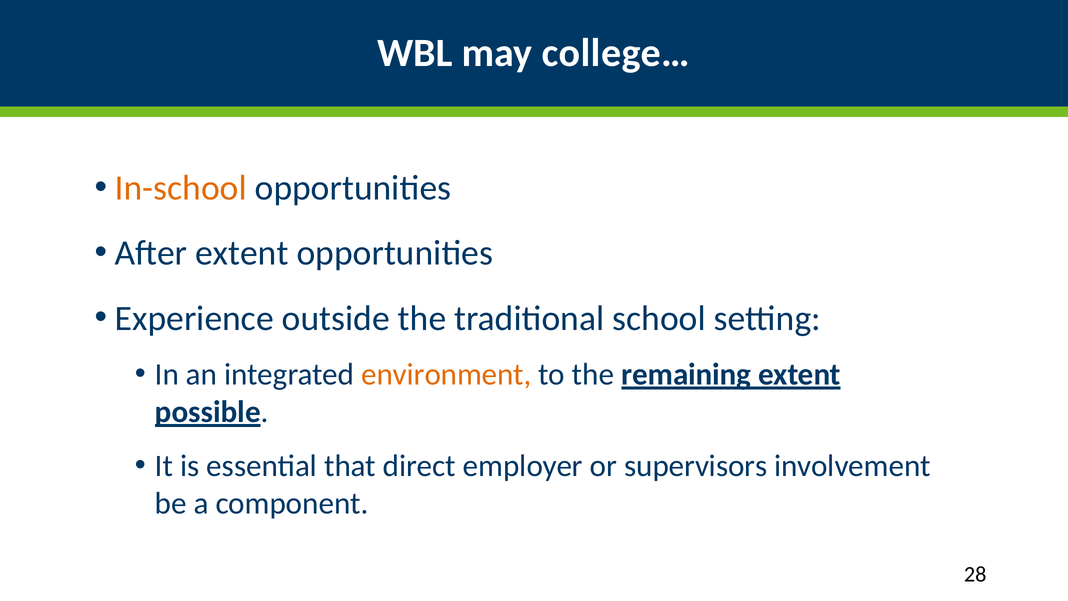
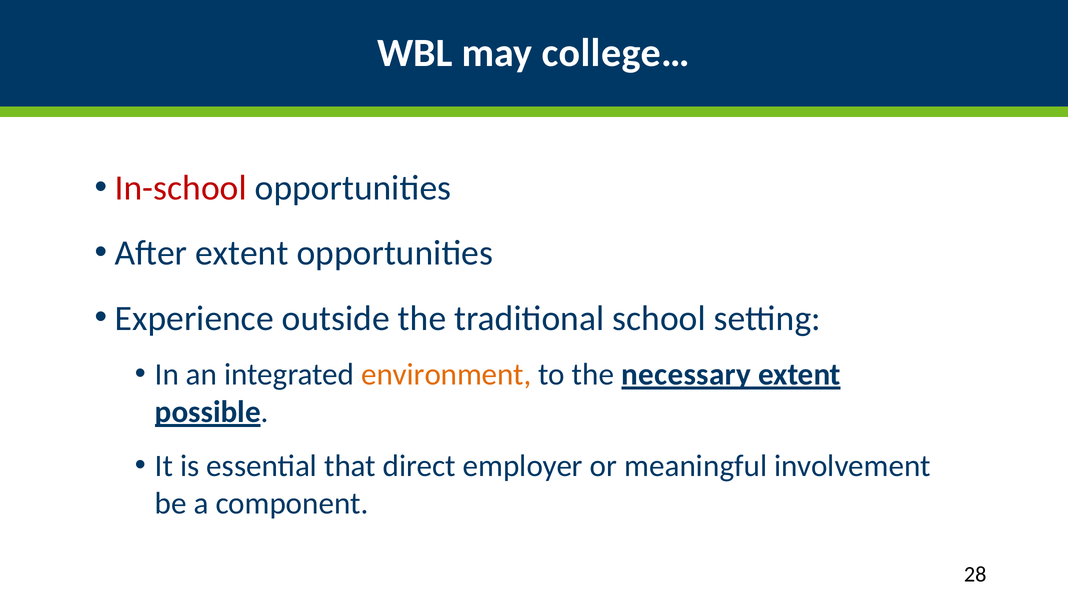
In-school colour: orange -> red
remaining: remaining -> necessary
supervisors: supervisors -> meaningful
